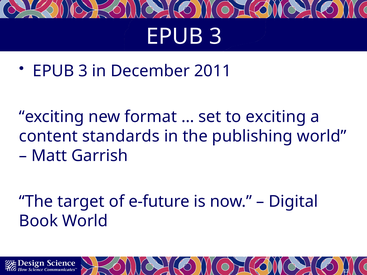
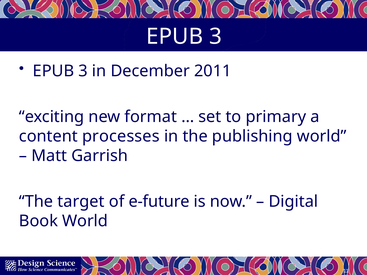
to exciting: exciting -> primary
standards: standards -> processes
